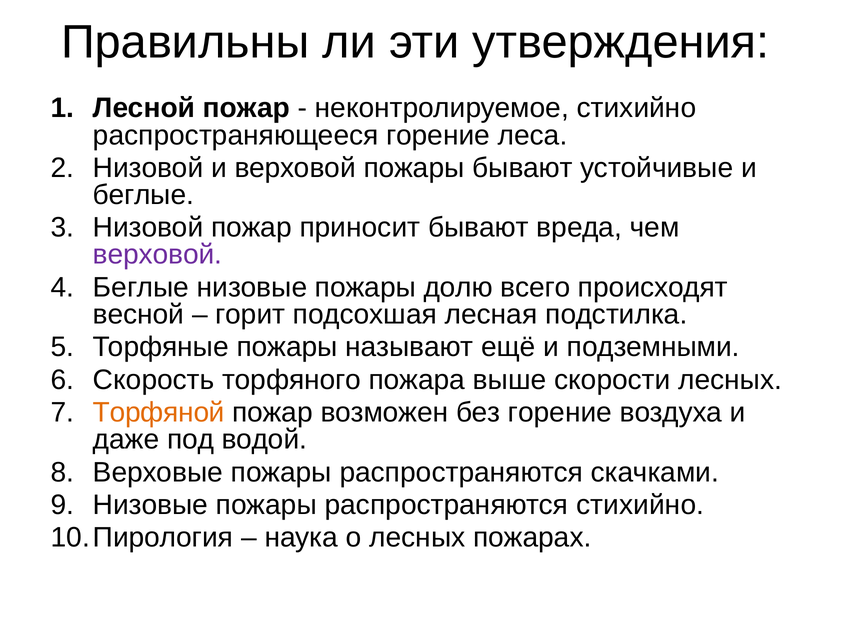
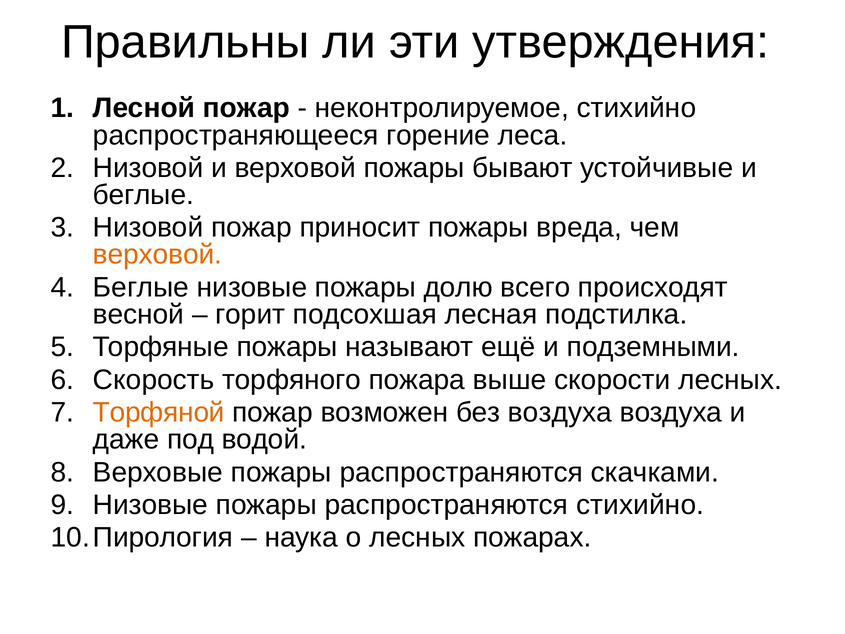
приносит бывают: бывают -> пожары
верховой at (157, 255) colour: purple -> orange
без горение: горение -> воздуха
